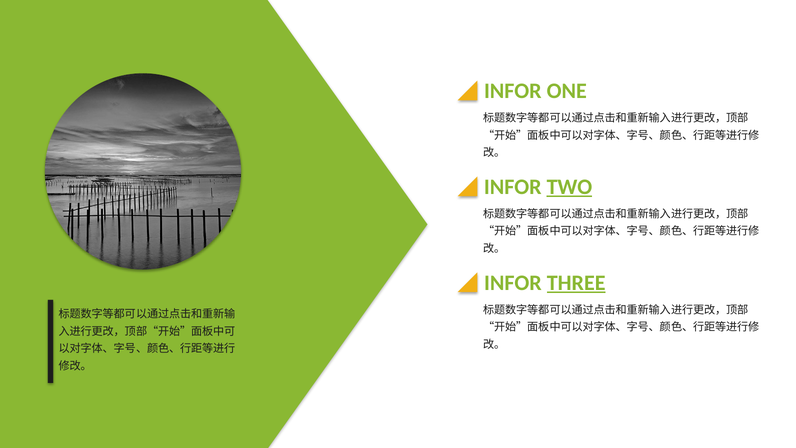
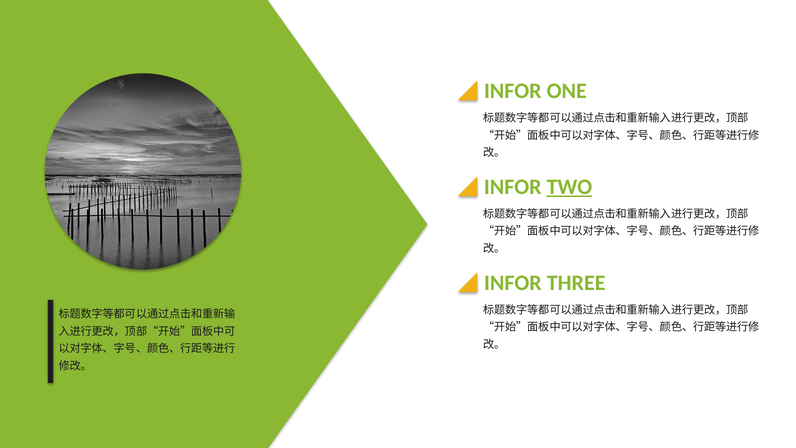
THREE underline: present -> none
